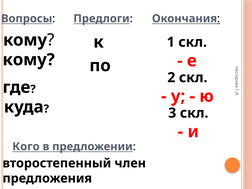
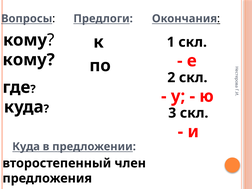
Кого at (26, 147): Кого -> Куда
